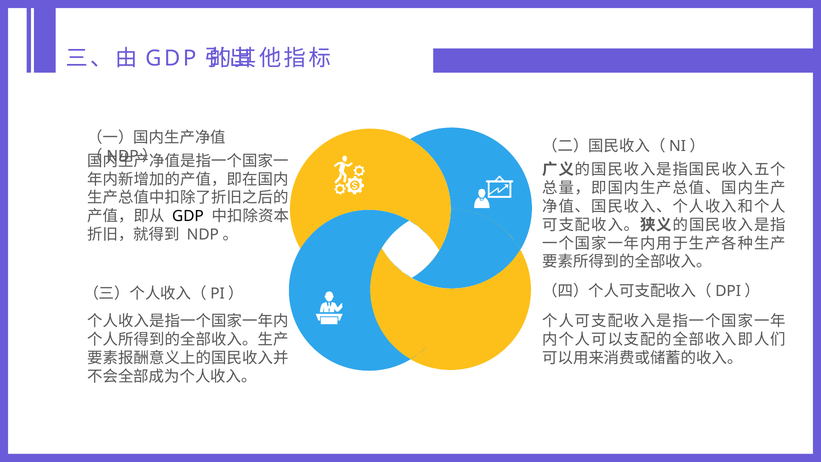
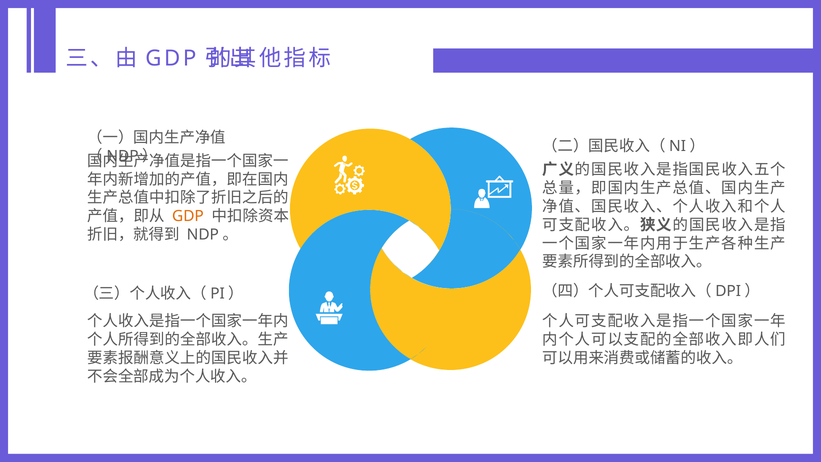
GDP at (188, 216) colour: black -> orange
